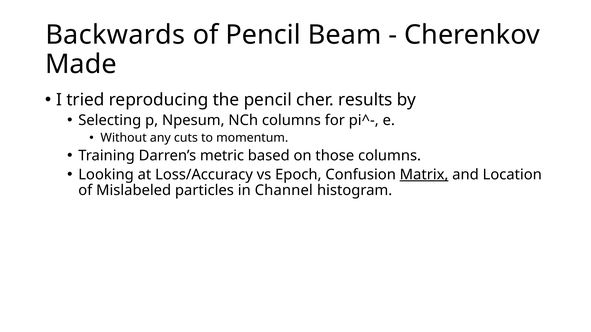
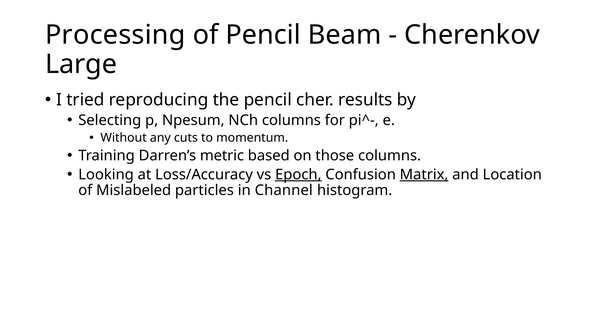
Backwards: Backwards -> Processing
Made: Made -> Large
Epoch underline: none -> present
